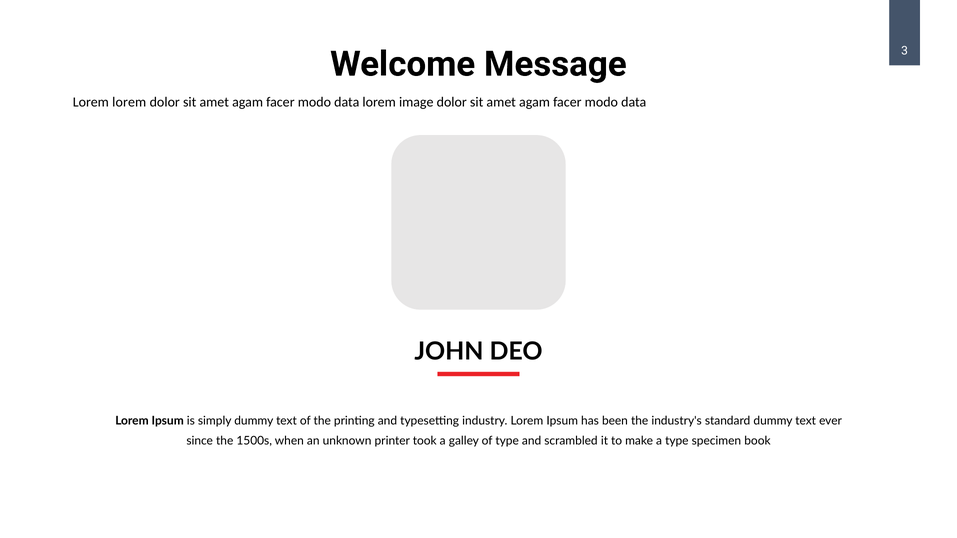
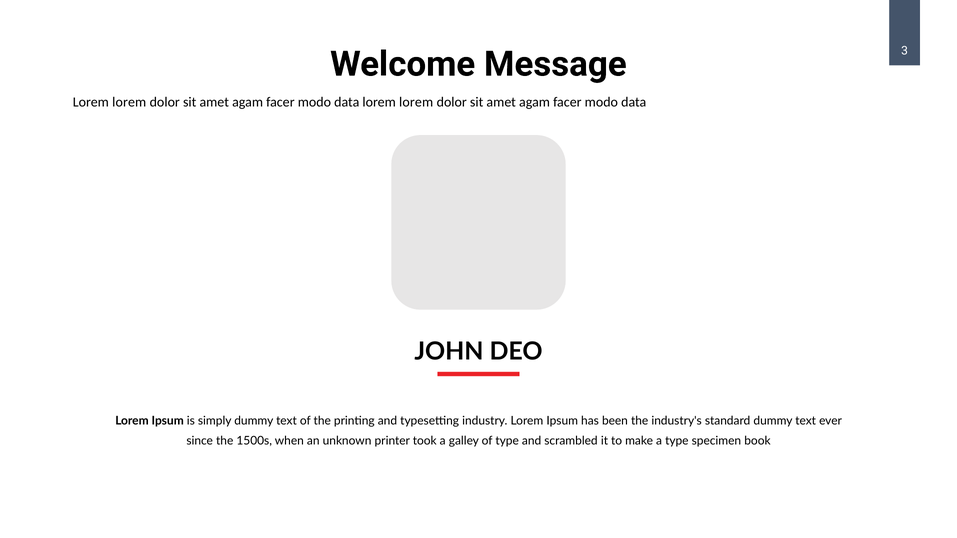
data lorem image: image -> lorem
